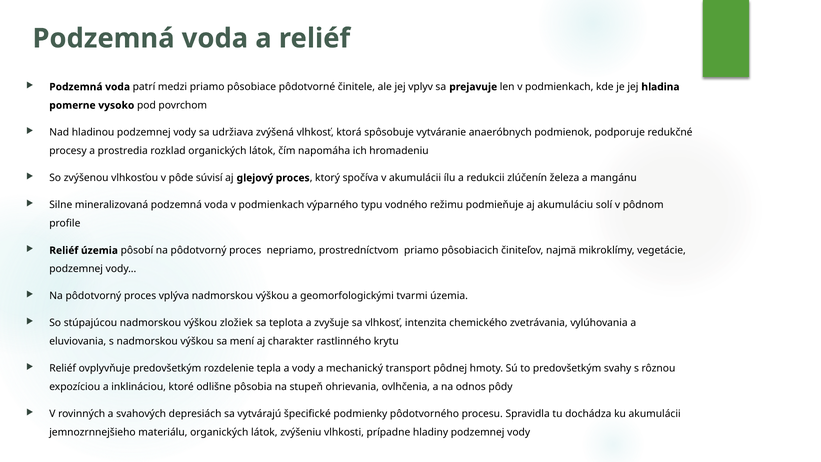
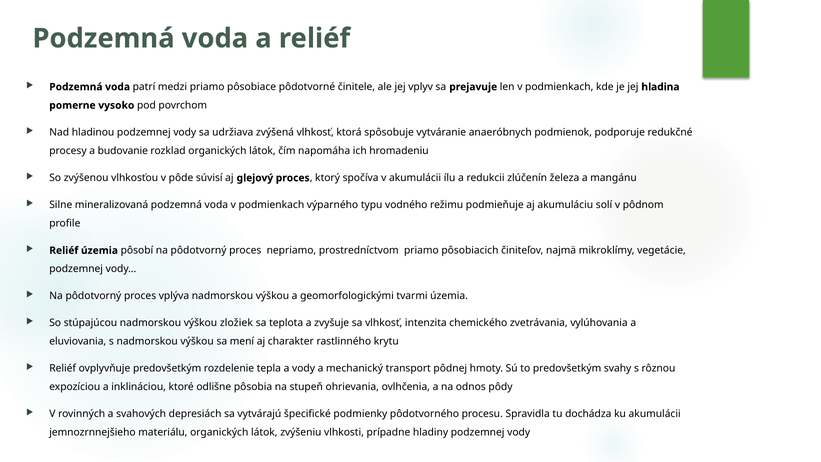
prostredia: prostredia -> budovanie
